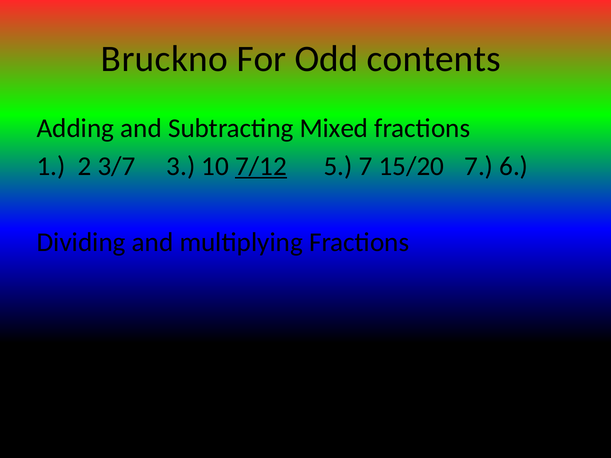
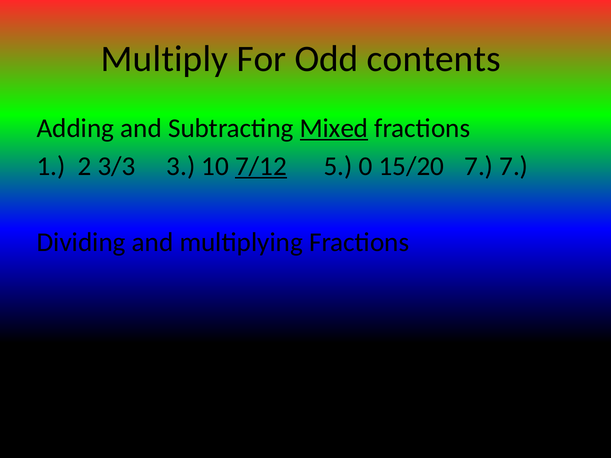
Bruckno: Bruckno -> Multiply
Mixed underline: none -> present
3/7: 3/7 -> 3/3
5 7: 7 -> 0
7 6: 6 -> 7
